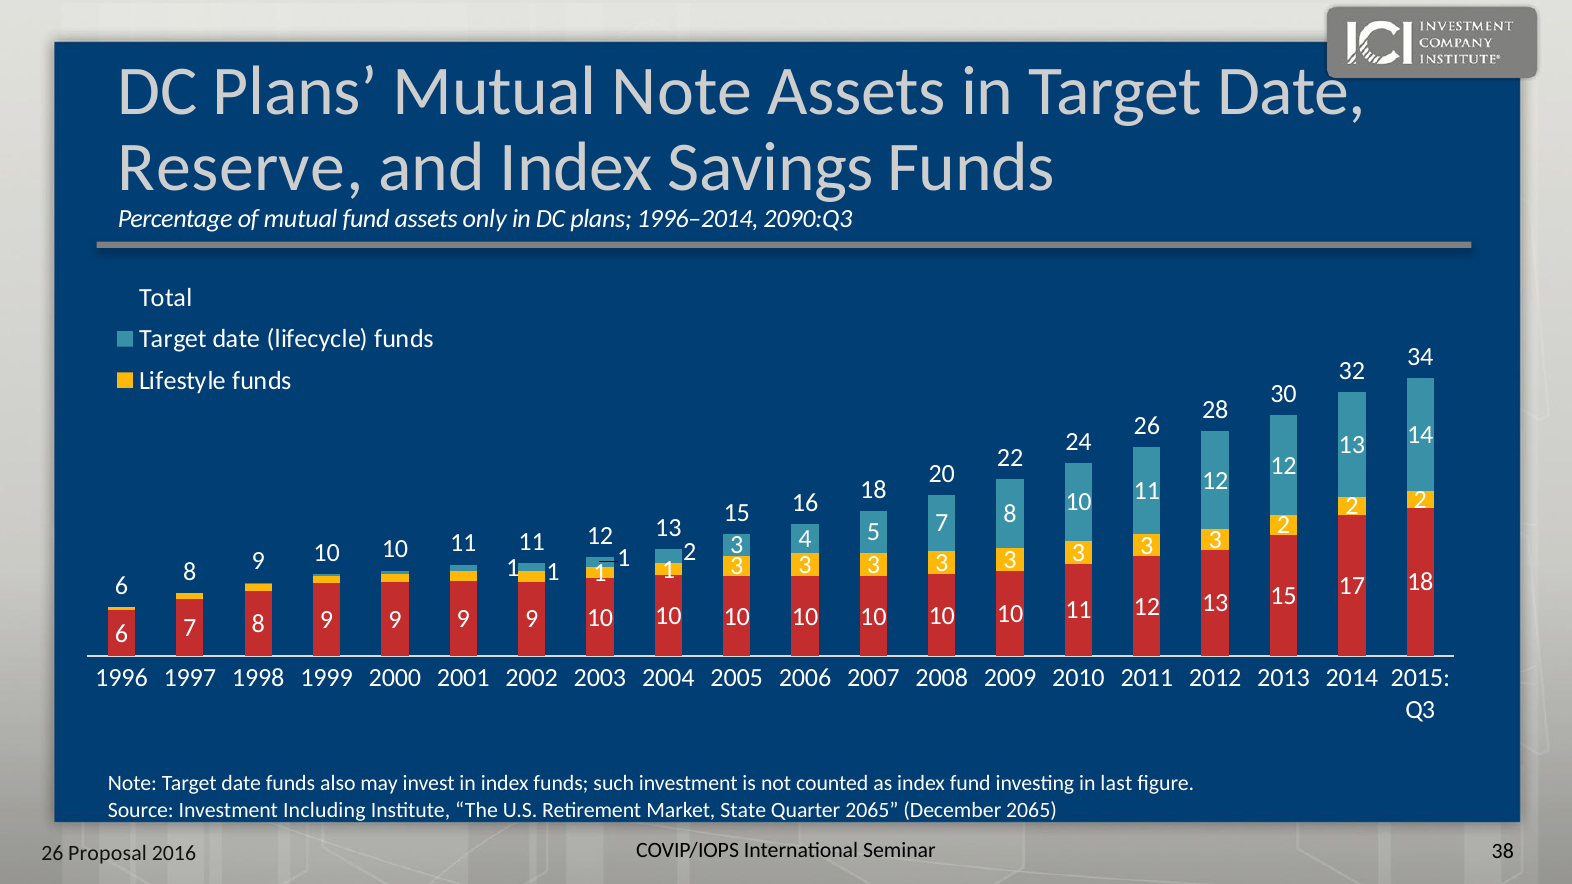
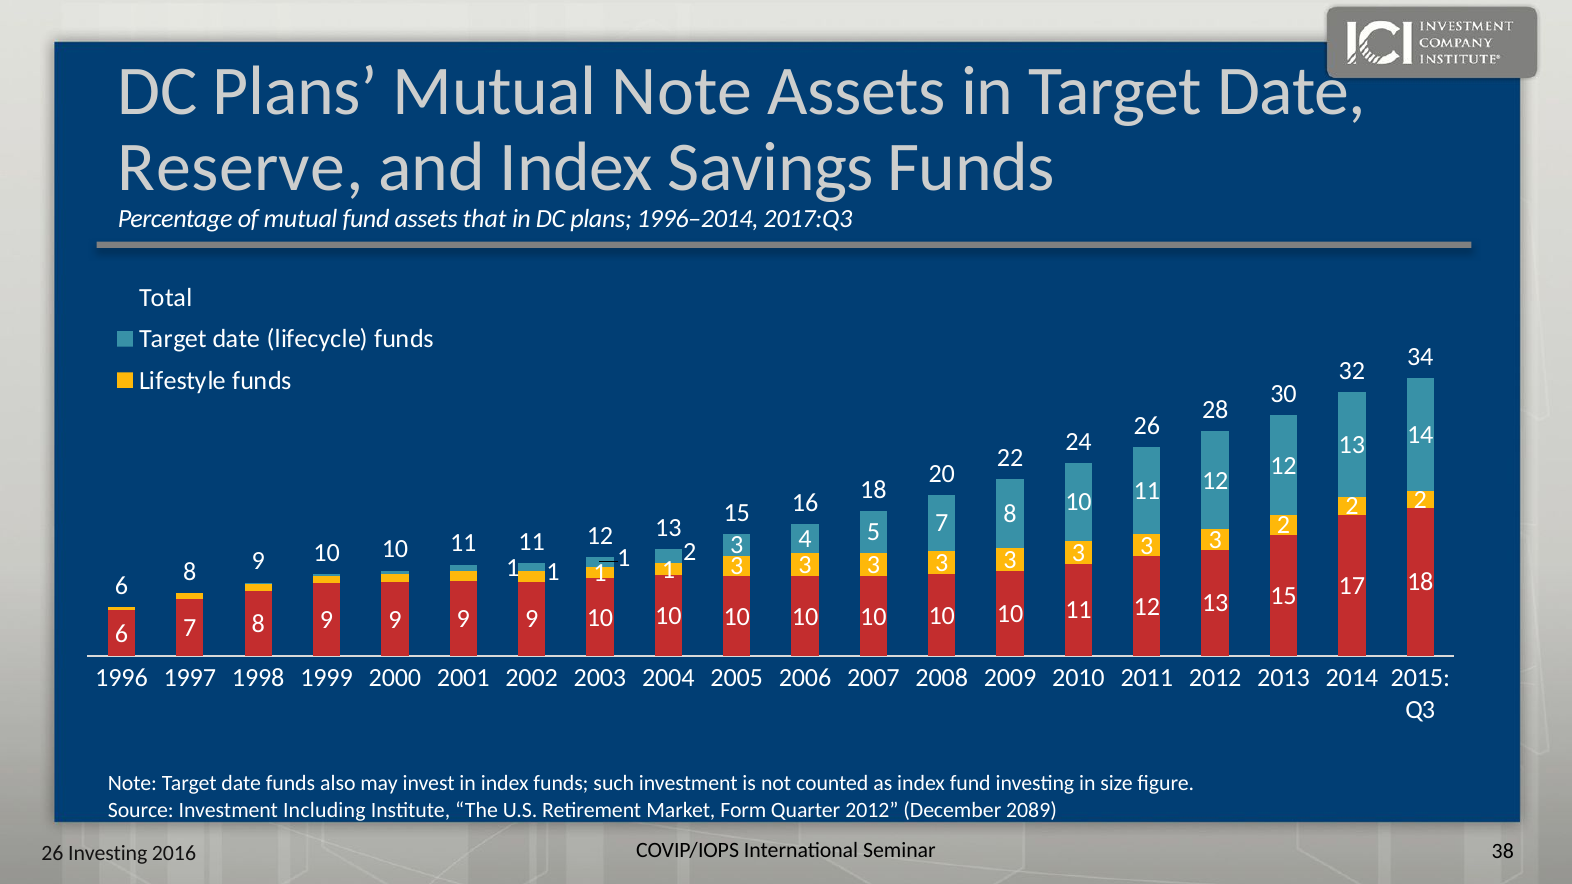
only: only -> that
2090:Q3: 2090:Q3 -> 2017:Q3
last: last -> size
State: State -> Form
Quarter 2065: 2065 -> 2012
December 2065: 2065 -> 2089
26 Proposal: Proposal -> Investing
